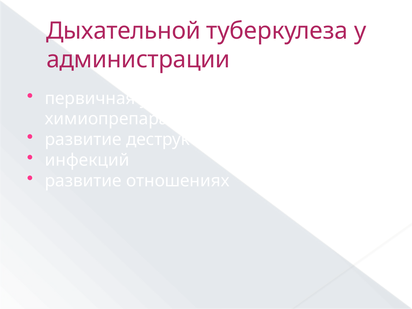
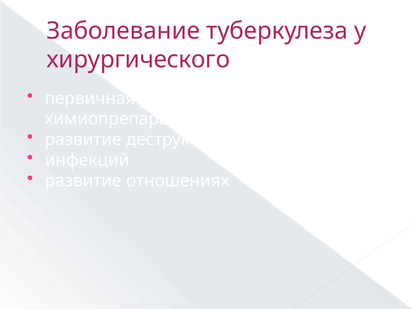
Дыхательной: Дыхательной -> Заболевание
администрации: администрации -> хирургического
